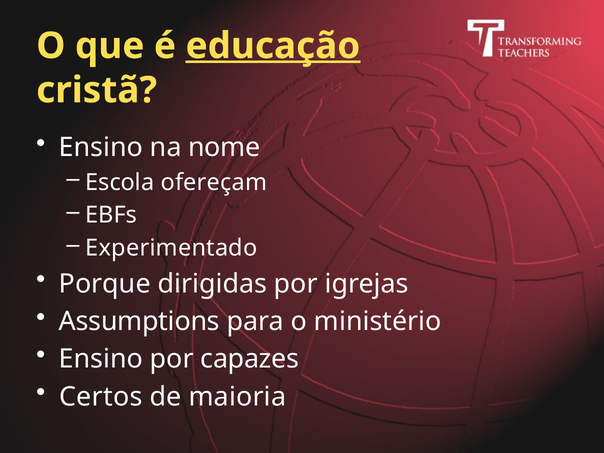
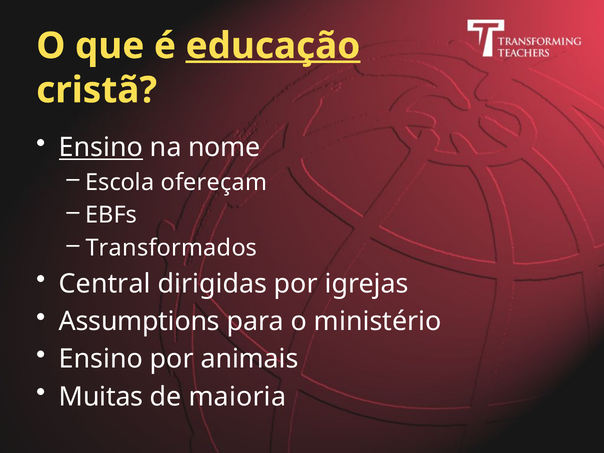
Ensino at (101, 148) underline: none -> present
Experimentado: Experimentado -> Transformados
Porque: Porque -> Central
capazes: capazes -> animais
Certos: Certos -> Muitas
